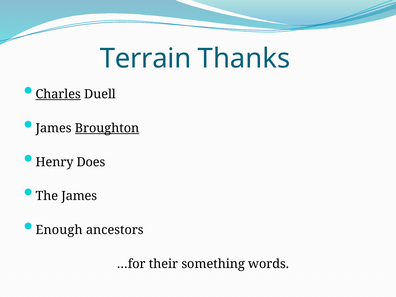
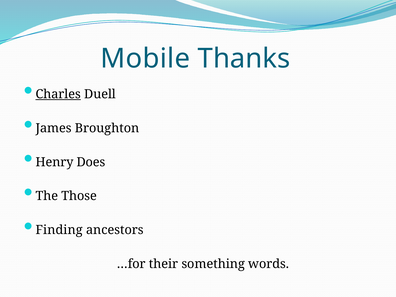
Terrain: Terrain -> Mobile
Broughton underline: present -> none
The James: James -> Those
Enough: Enough -> Finding
